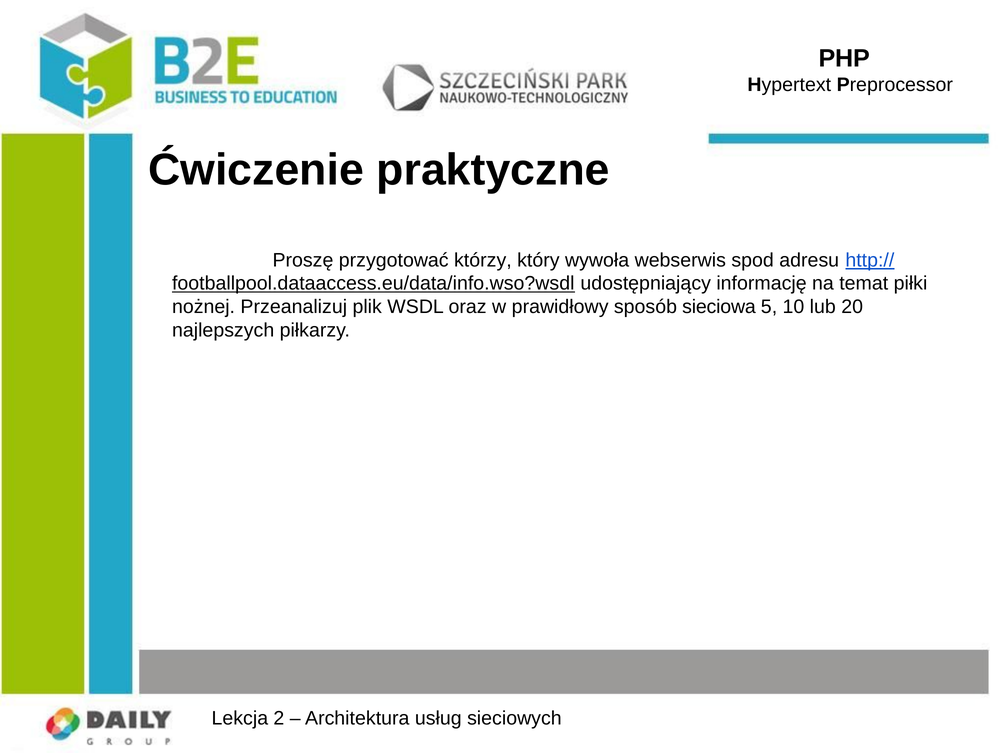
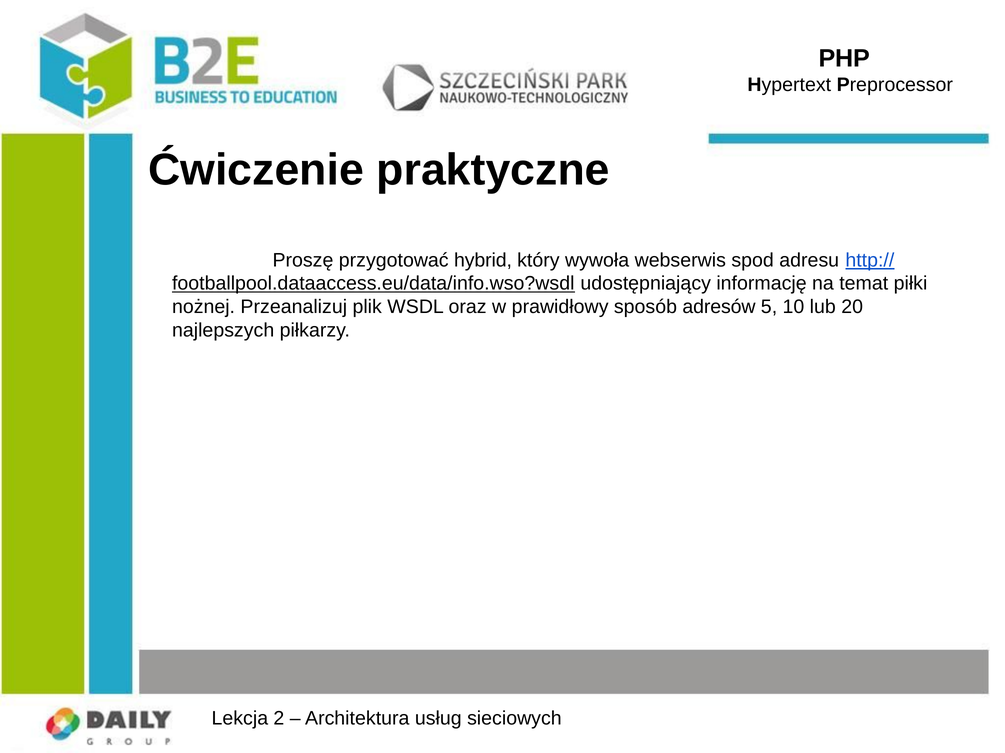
którzy: którzy -> hybrid
sieciowa: sieciowa -> adresów
